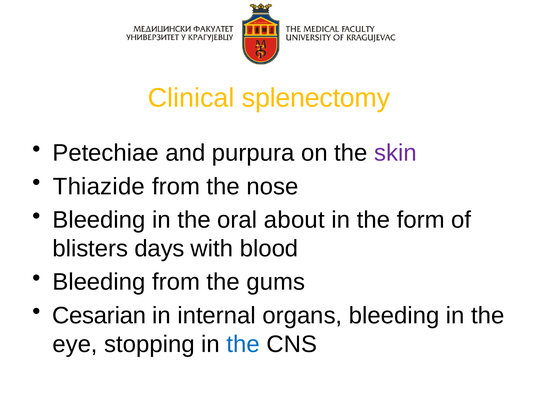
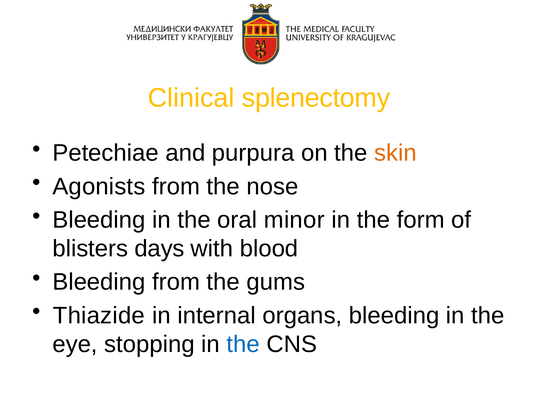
skin colour: purple -> orange
Thiazide: Thiazide -> Agonists
about: about -> minor
Cesarian: Cesarian -> Thiazide
